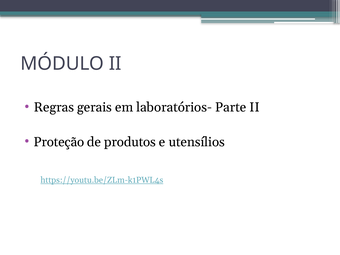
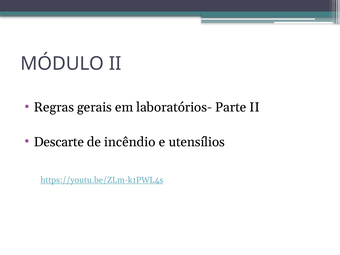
Proteção: Proteção -> Descarte
produtos: produtos -> incêndio
